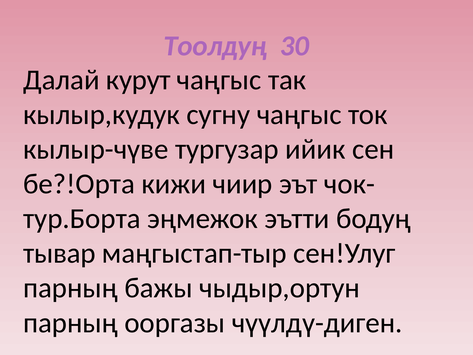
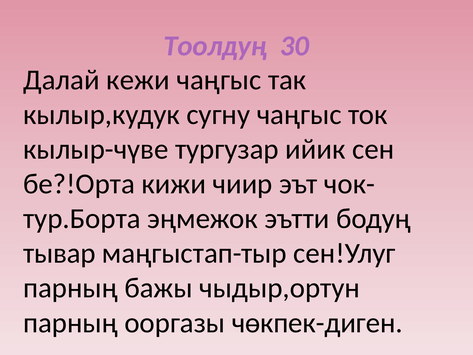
курут: курут -> кежи
чүүлдү-диген: чүүлдү-диген -> чѳкпек-диген
